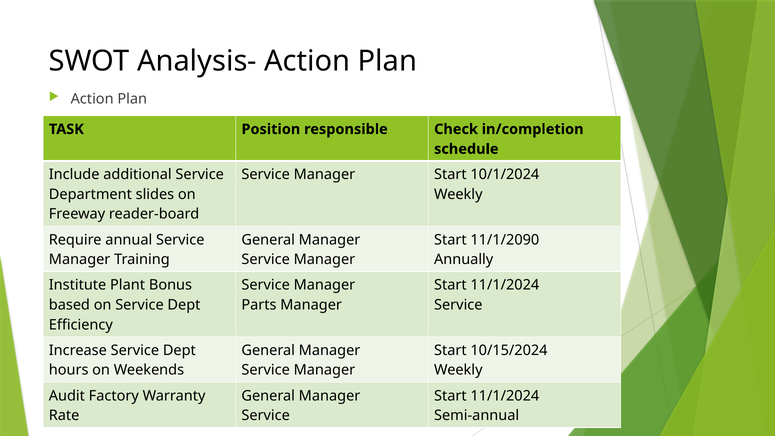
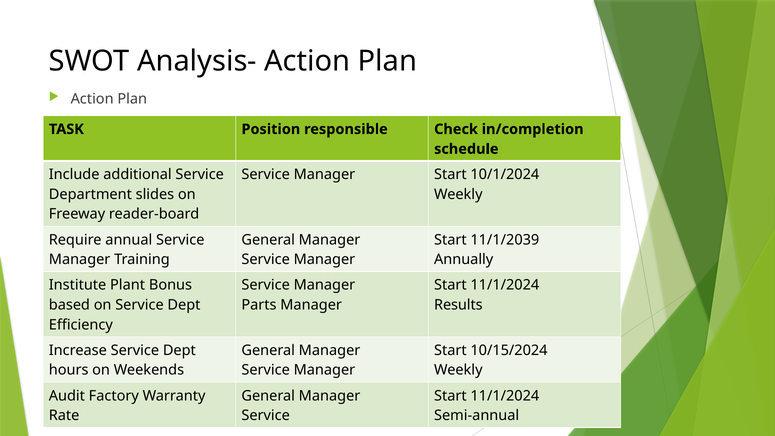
11/1/2090: 11/1/2090 -> 11/1/2039
Service at (458, 305): Service -> Results
